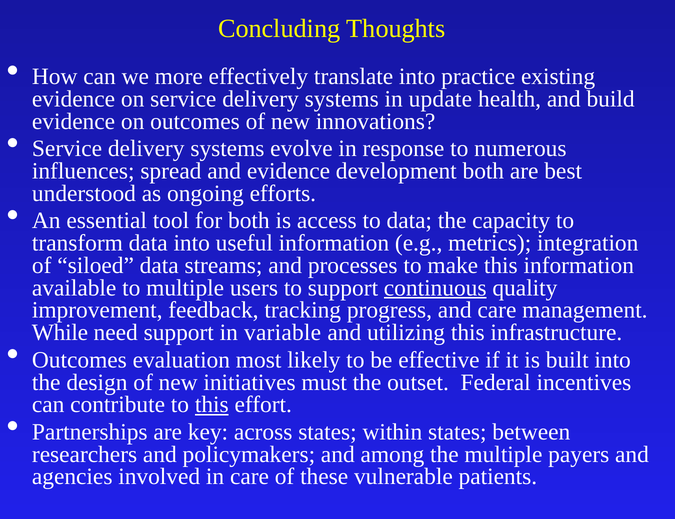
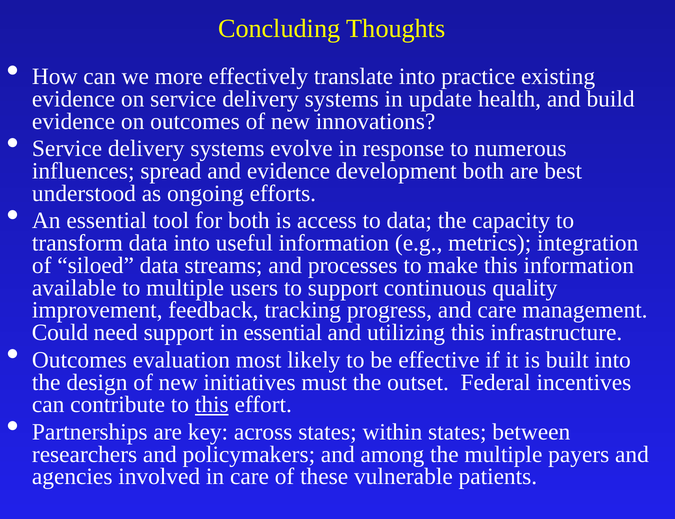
continuous underline: present -> none
While: While -> Could
in variable: variable -> essential
